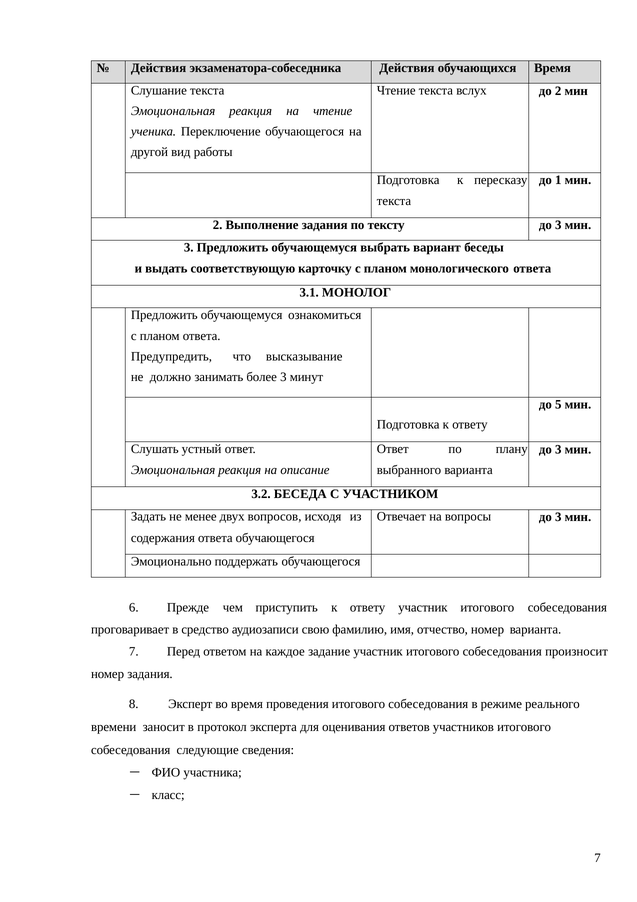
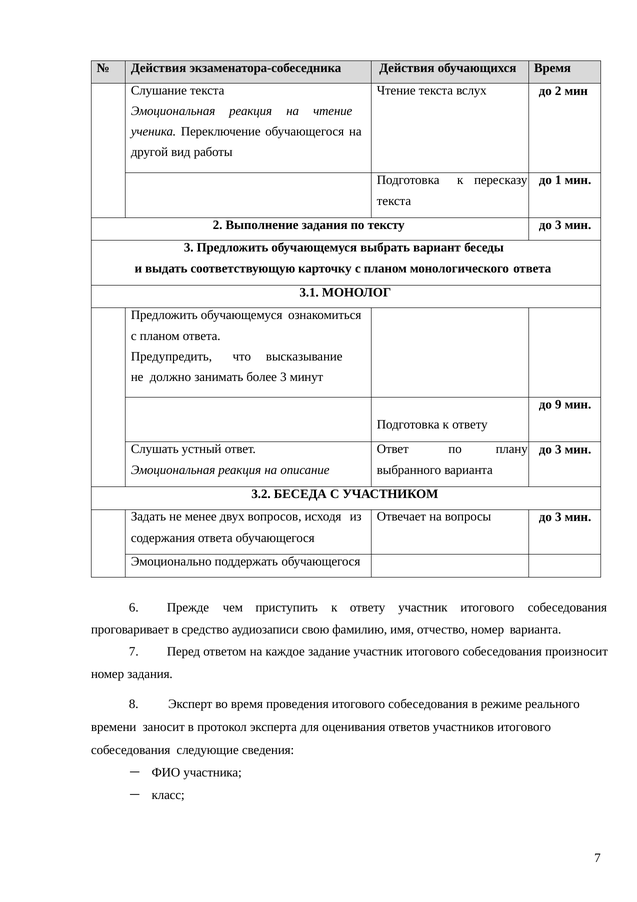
5: 5 -> 9
